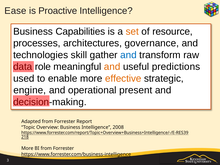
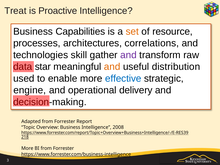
Ease: Ease -> Treat
governance: governance -> correlations
and at (128, 55) colour: blue -> purple
role: role -> star
predictions: predictions -> distribution
effective colour: orange -> blue
present: present -> delivery
